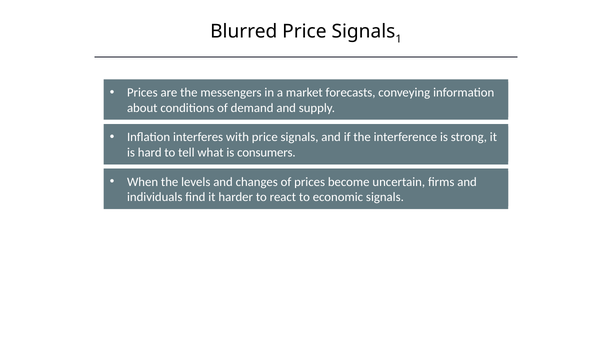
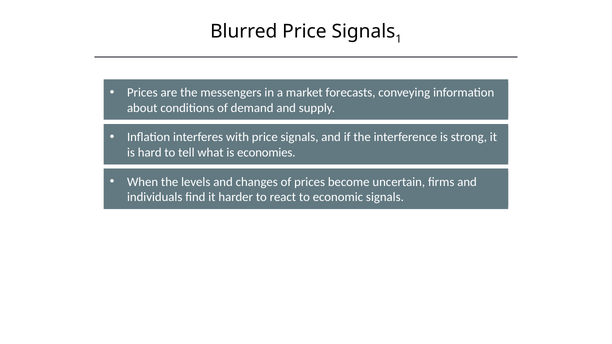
consumers: consumers -> economies
